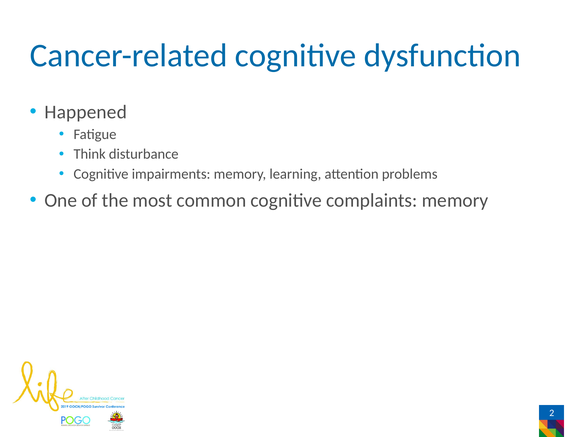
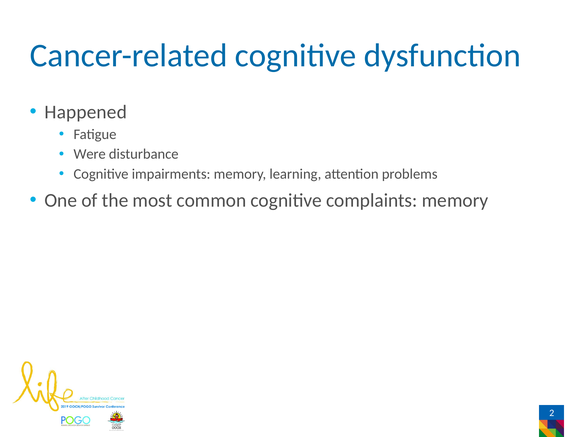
Think: Think -> Were
